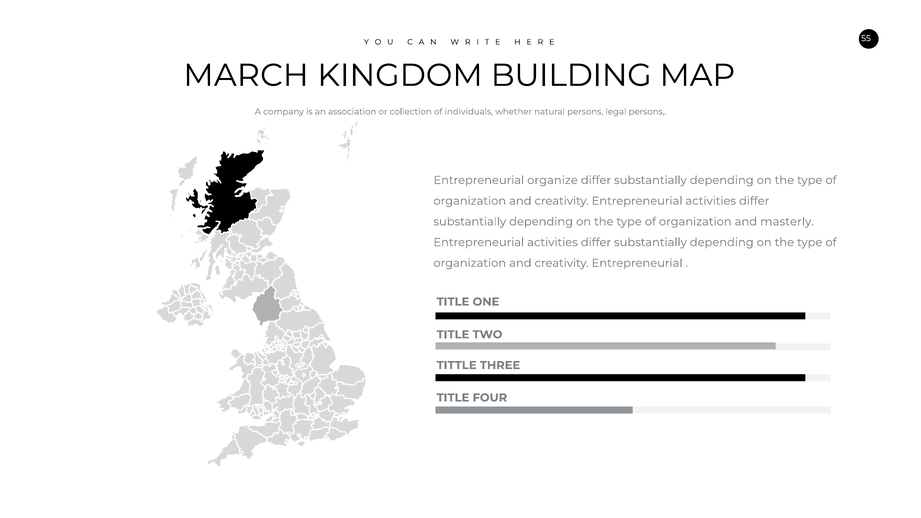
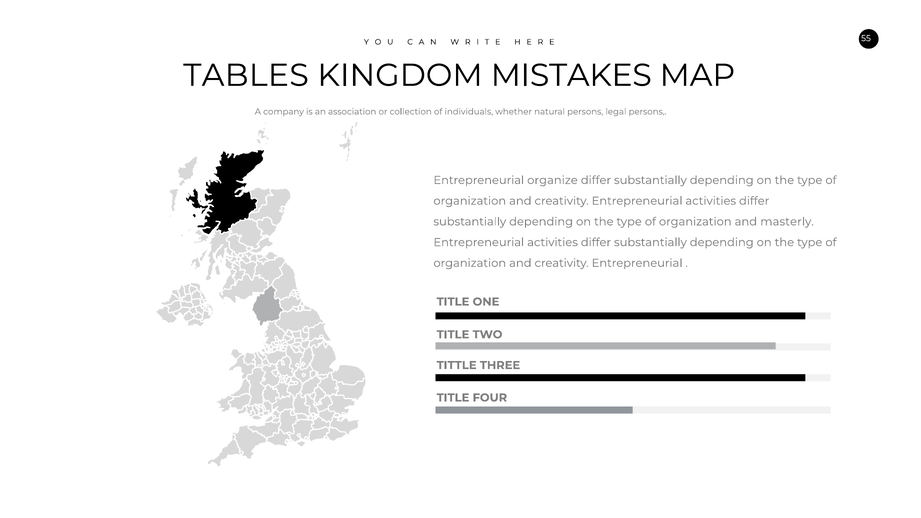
MARCH: MARCH -> TABLES
BUILDING: BUILDING -> MISTAKES
